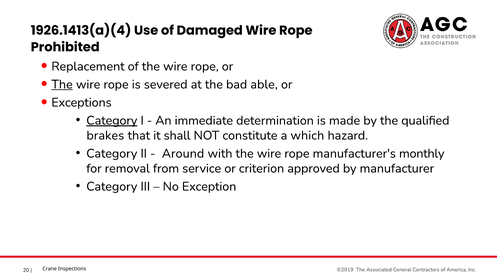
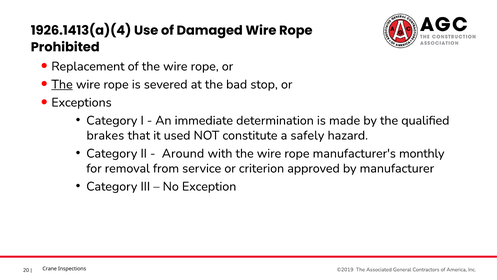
able: able -> stop
Category at (112, 120) underline: present -> none
shall: shall -> used
which: which -> safely
